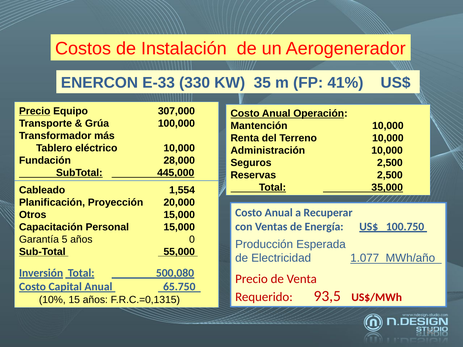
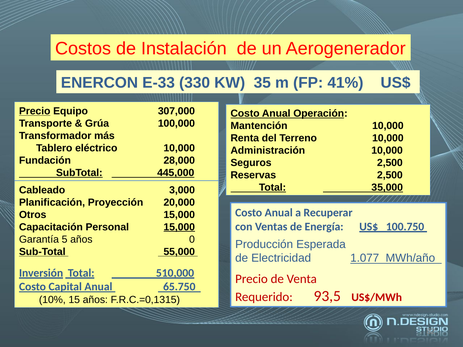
1,554: 1,554 -> 3,000
15,000 at (179, 227) underline: none -> present
500,080: 500,080 -> 510,000
